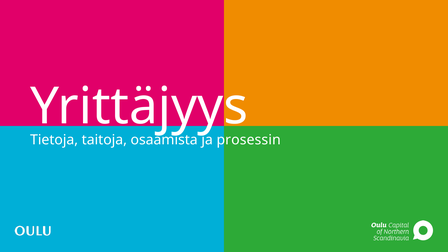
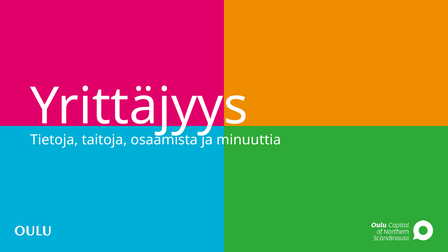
prosessin: prosessin -> minuuttia
